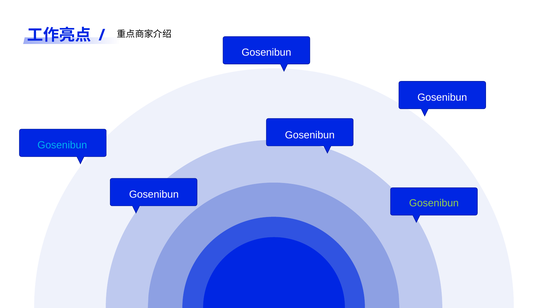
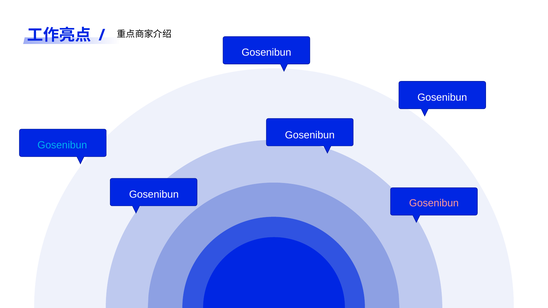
Gosenibun at (434, 203) colour: light green -> pink
